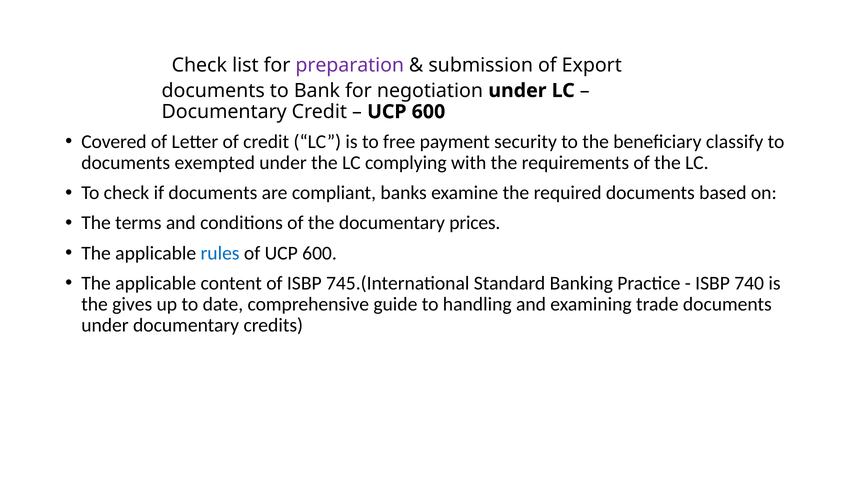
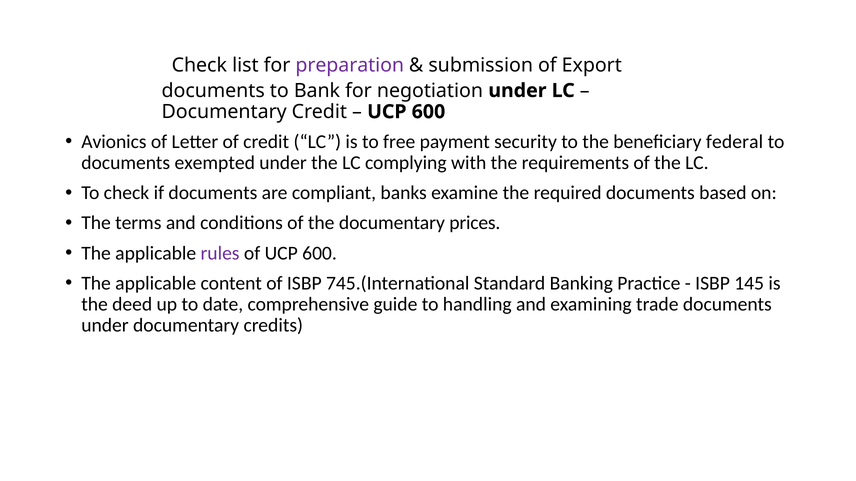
Covered: Covered -> Avionics
classify: classify -> federal
rules colour: blue -> purple
740: 740 -> 145
gives: gives -> deed
